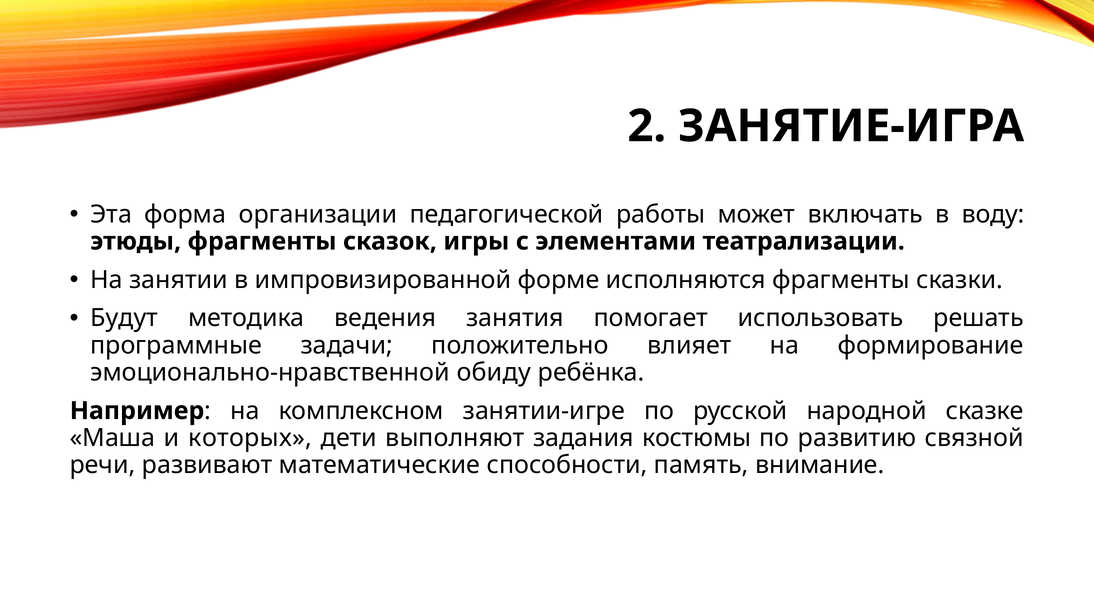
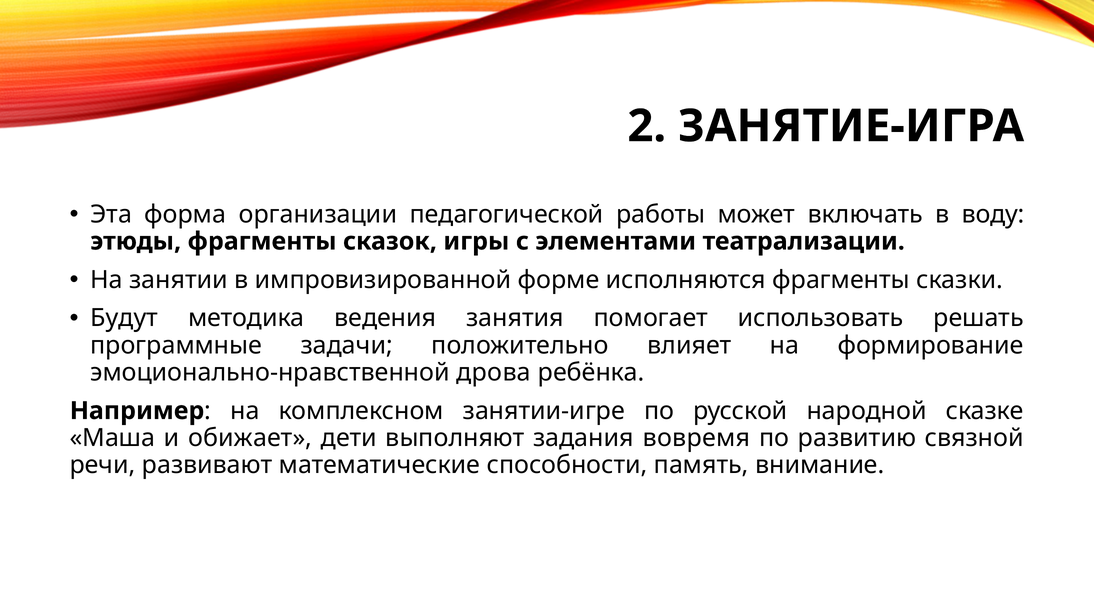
обиду: обиду -> дрова
которых: которых -> обижает
костюмы: костюмы -> вовремя
